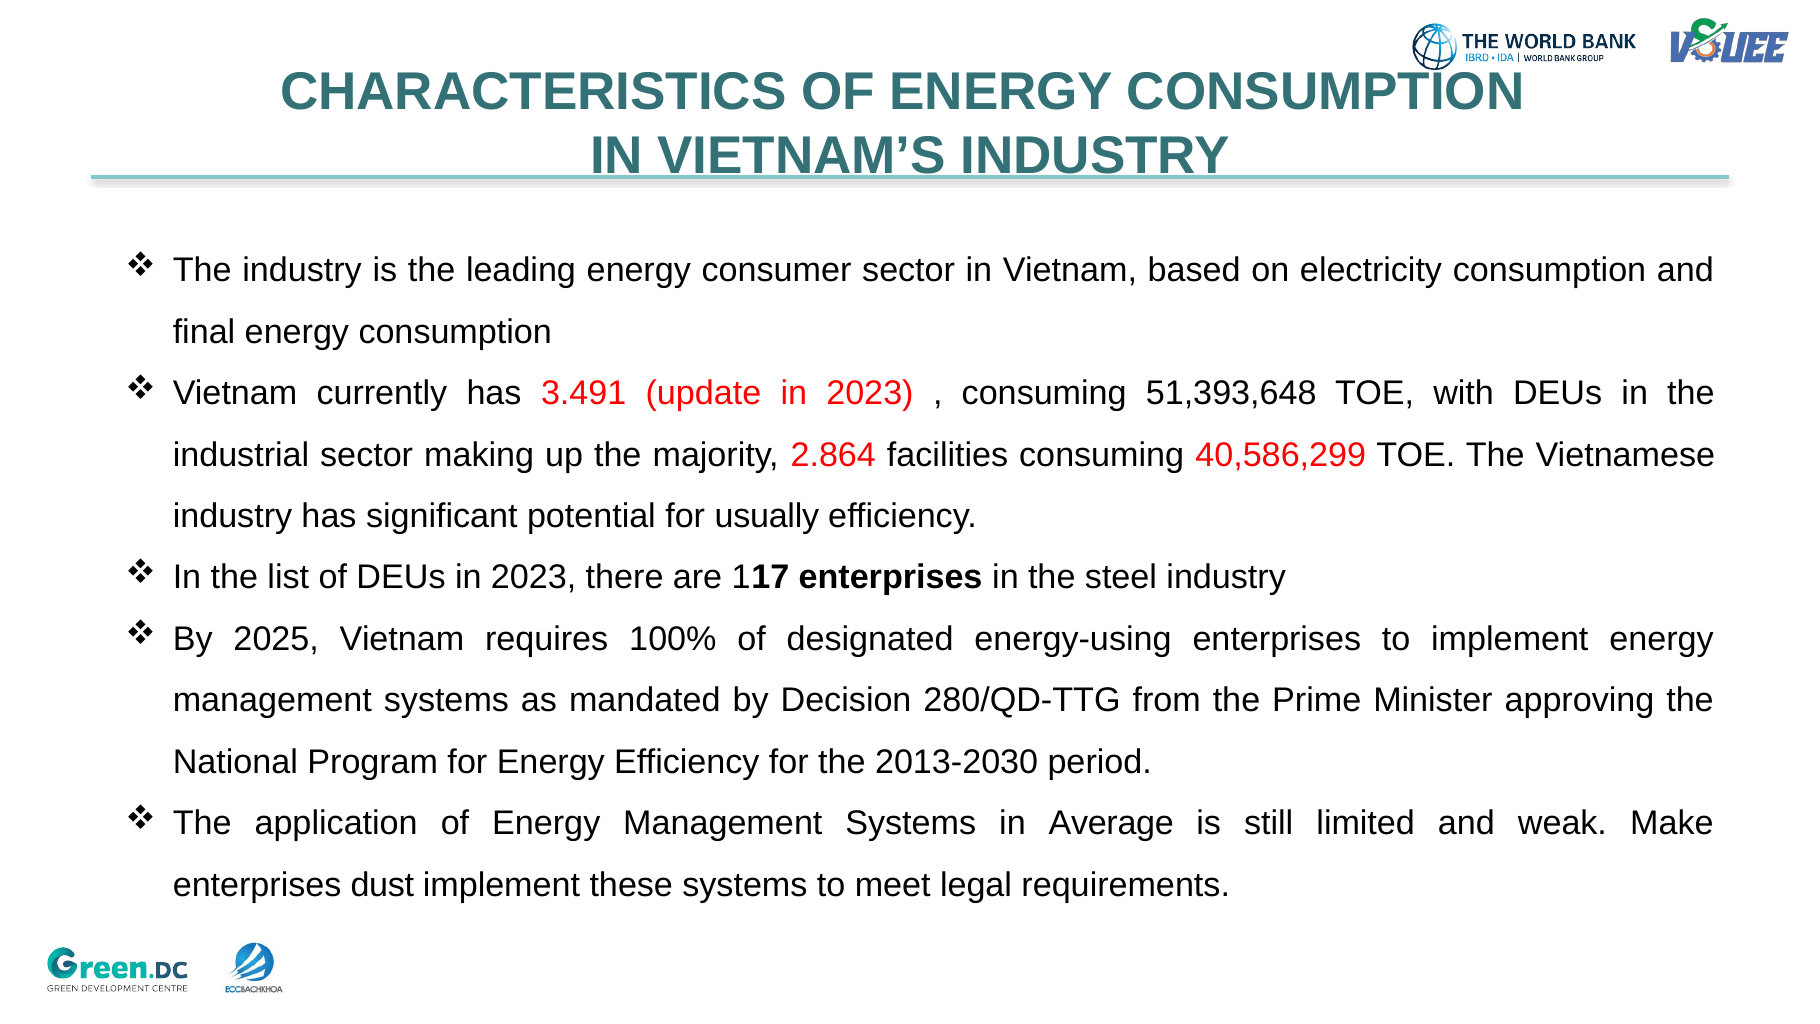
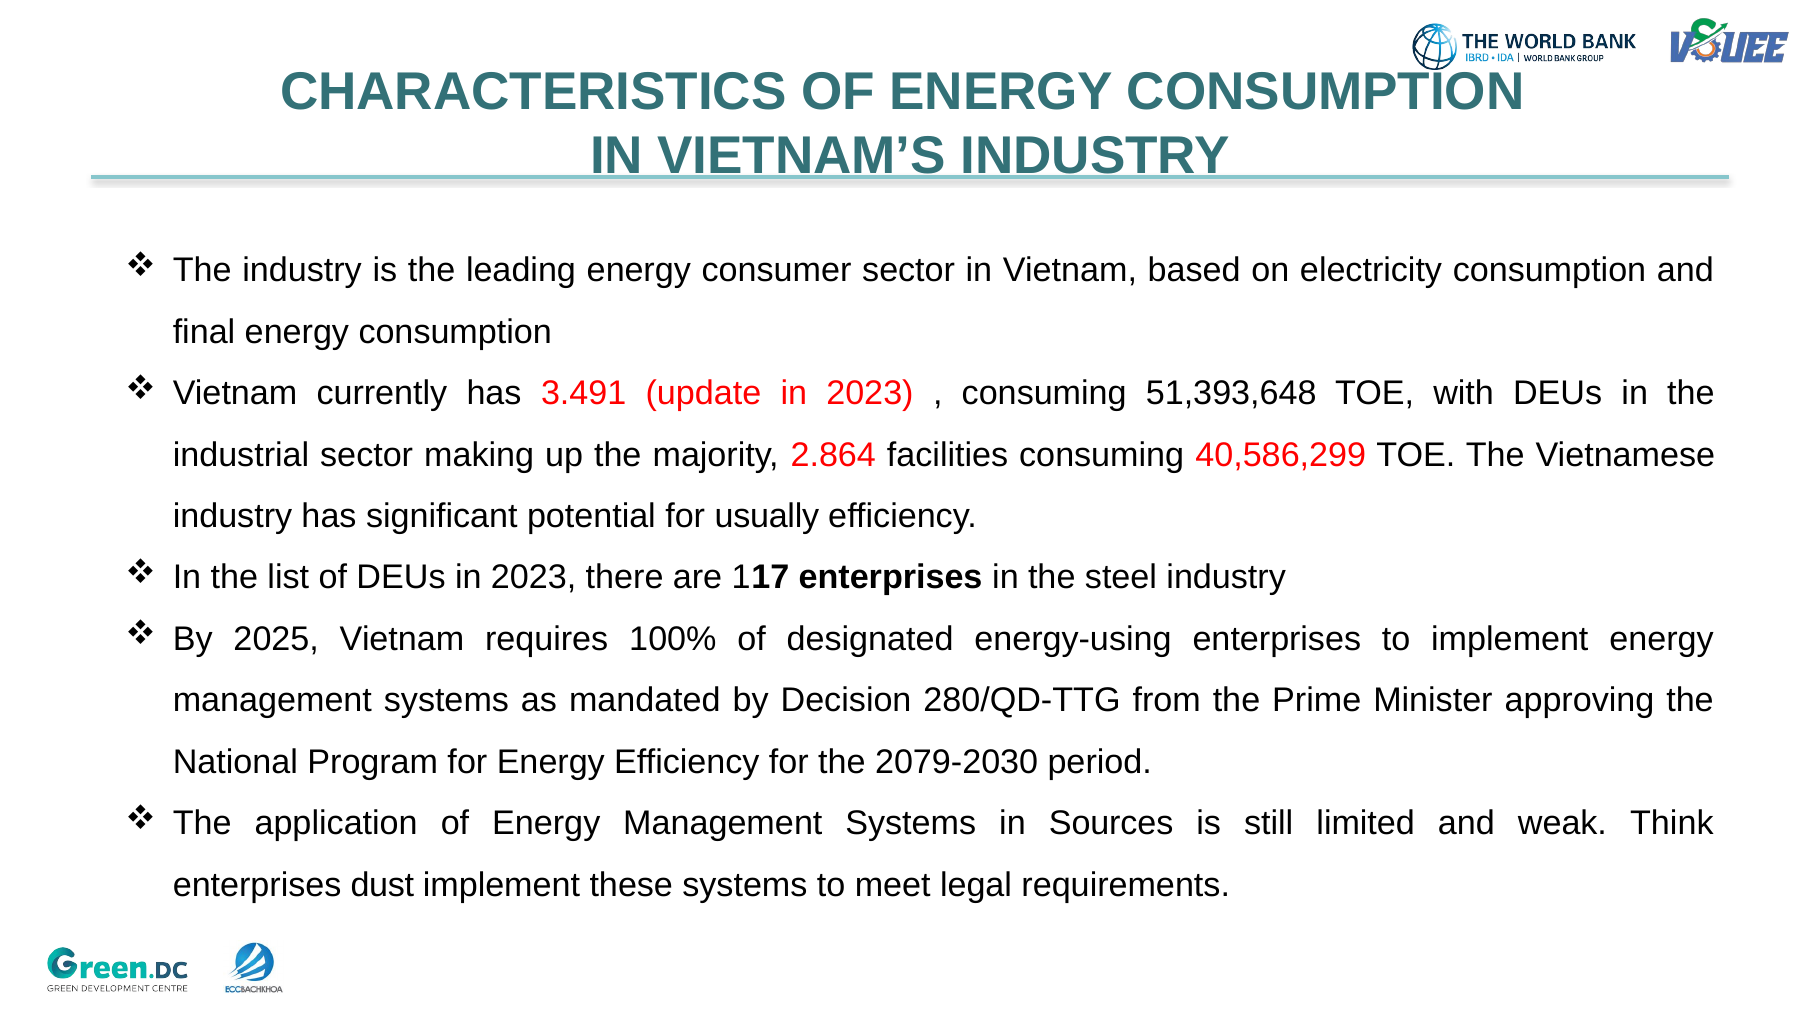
2013-2030: 2013-2030 -> 2079-2030
Average: Average -> Sources
Make: Make -> Think
